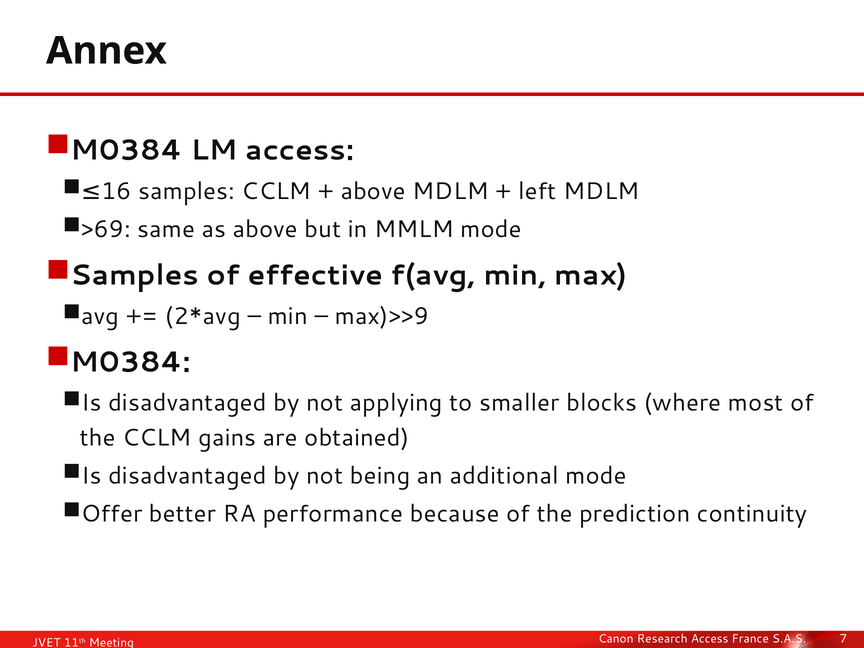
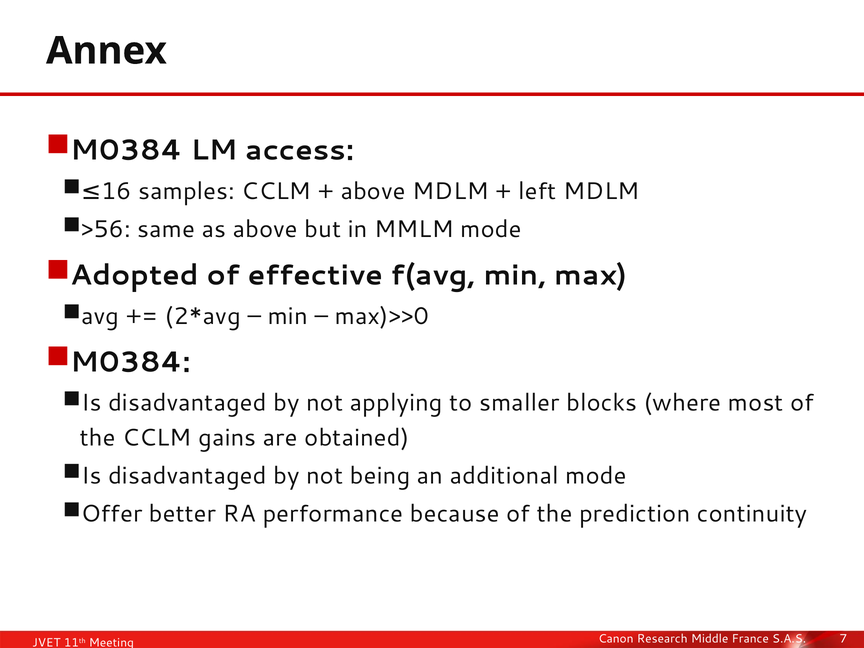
>69: >69 -> >56
Samples at (135, 275): Samples -> Adopted
max)>>9: max)>>9 -> max)>>0
Research Access: Access -> Middle
